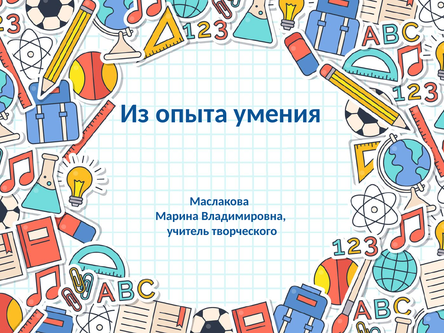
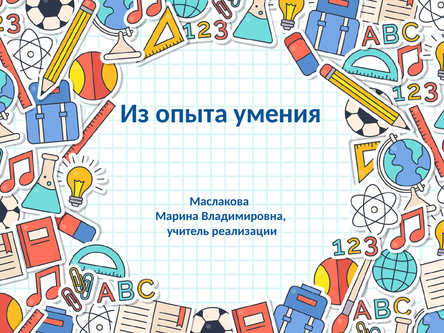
творческого: творческого -> реализации
